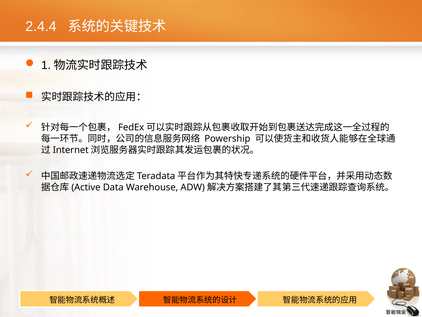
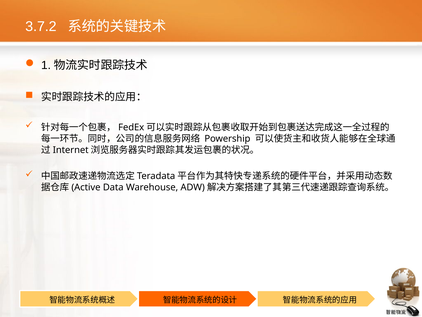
2.4.4: 2.4.4 -> 3.7.2
